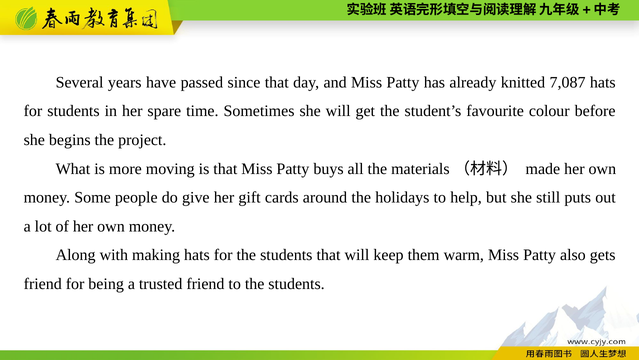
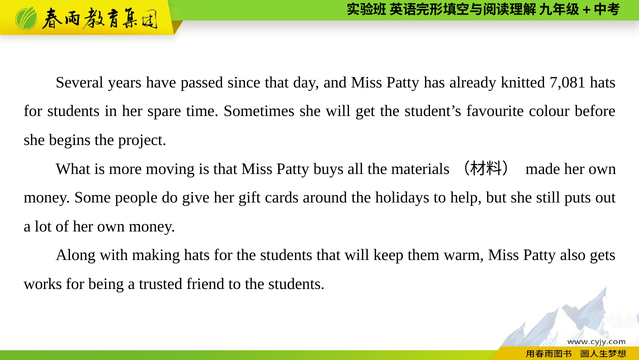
7,087: 7,087 -> 7,081
friend at (43, 284): friend -> works
